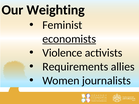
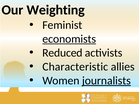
Violence: Violence -> Reduced
Requirements: Requirements -> Characteristic
journalists underline: none -> present
